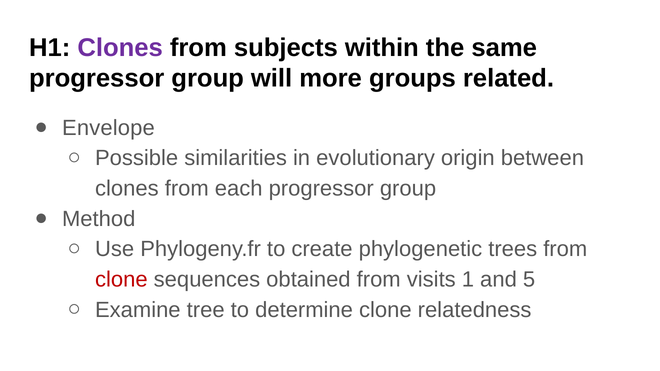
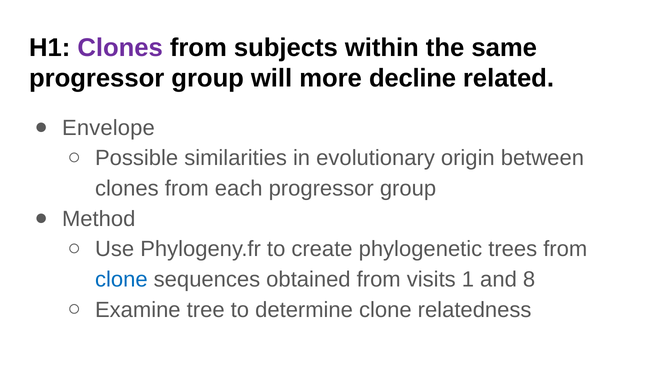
groups: groups -> decline
clone at (121, 280) colour: red -> blue
5: 5 -> 8
